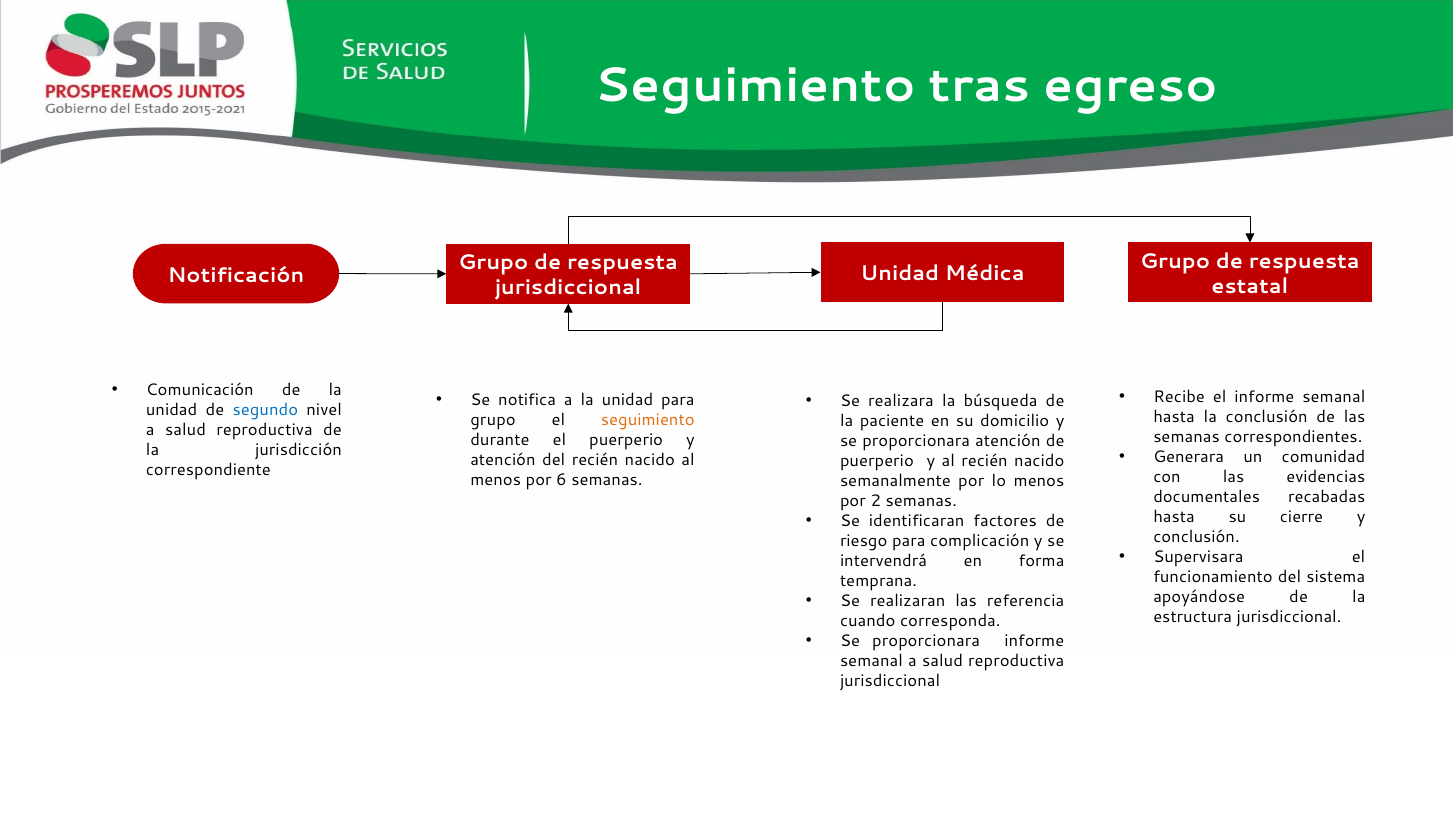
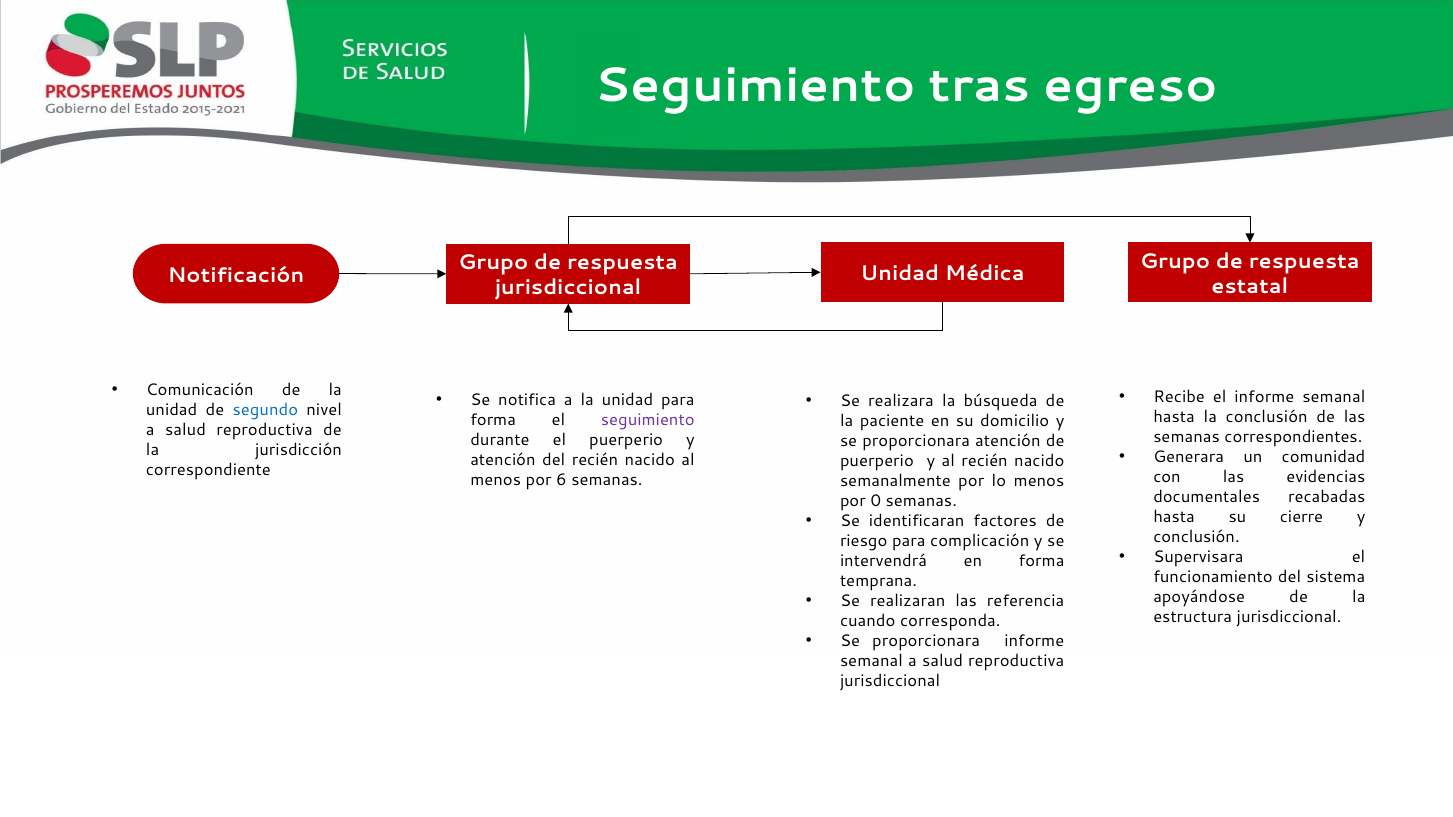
grupo at (493, 420): grupo -> forma
seguimiento at (648, 420) colour: orange -> purple
2: 2 -> 0
